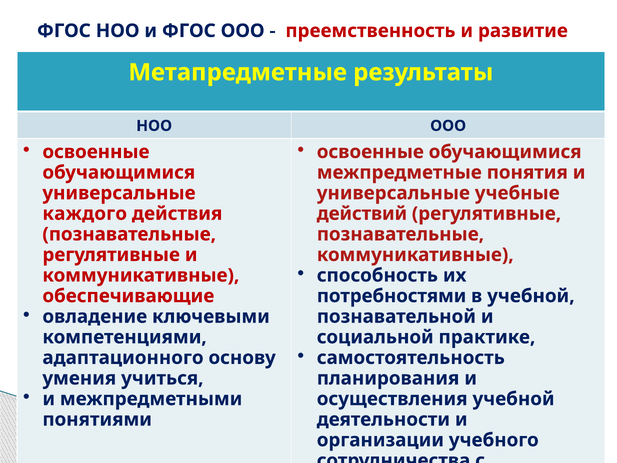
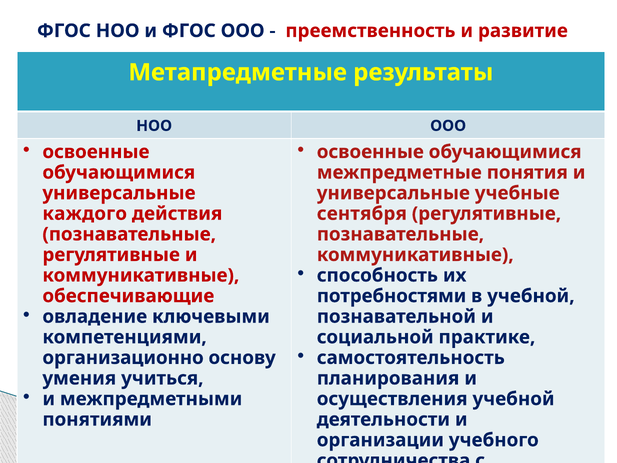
действий: действий -> сентября
адаптационного: адаптационного -> организационно
